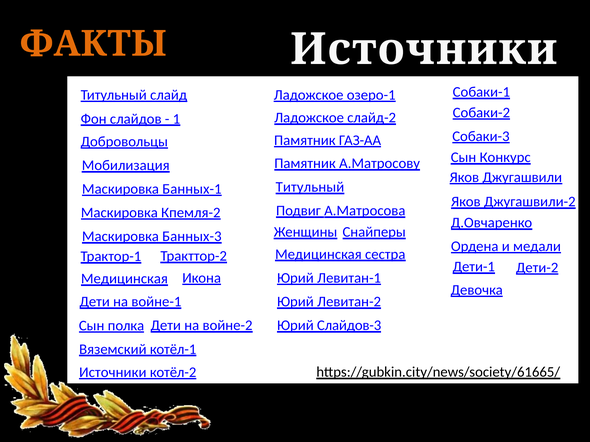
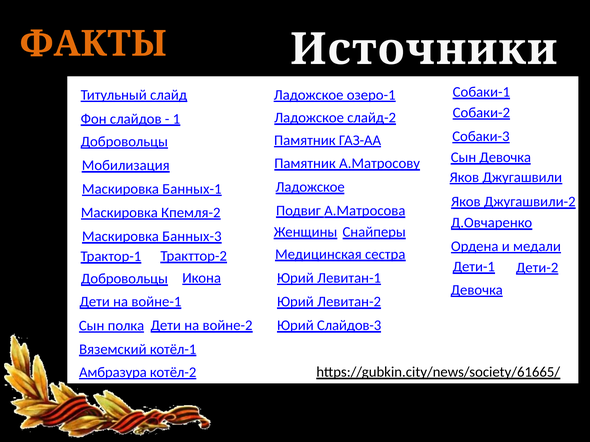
Сын Конкурс: Конкурс -> Девочка
Титульный at (310, 187): Титульный -> Ладожское
Медицинская at (124, 279): Медицинская -> Добровольцы
Источники at (113, 373): Источники -> Амбразура
